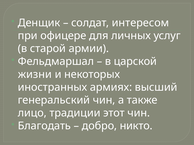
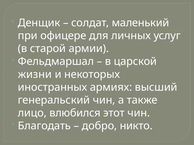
интересом: интересом -> маленький
традиции: традиции -> влюбился
